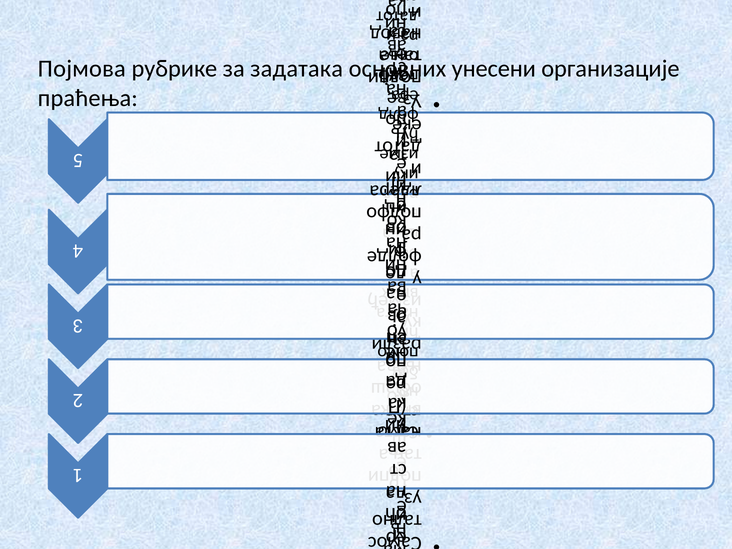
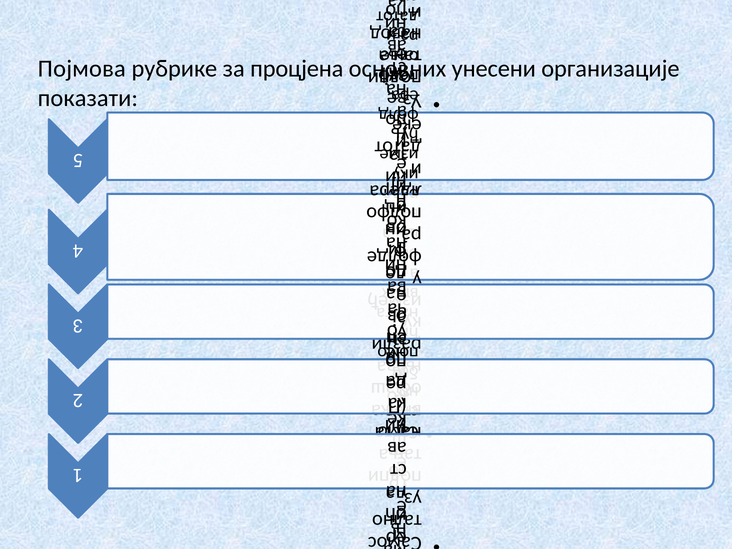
задатака: задатака -> процјена
праћења: праћења -> показати
